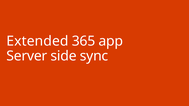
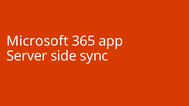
Extended: Extended -> Microsoft
